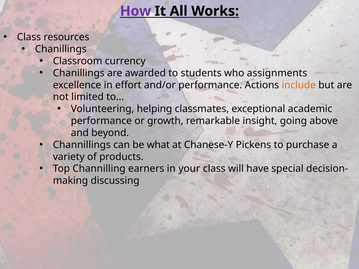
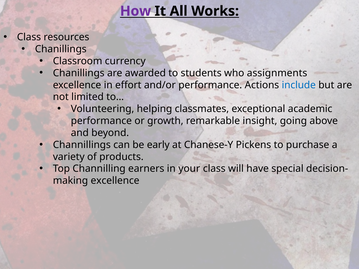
include colour: orange -> blue
what: what -> early
discussing at (115, 181): discussing -> excellence
